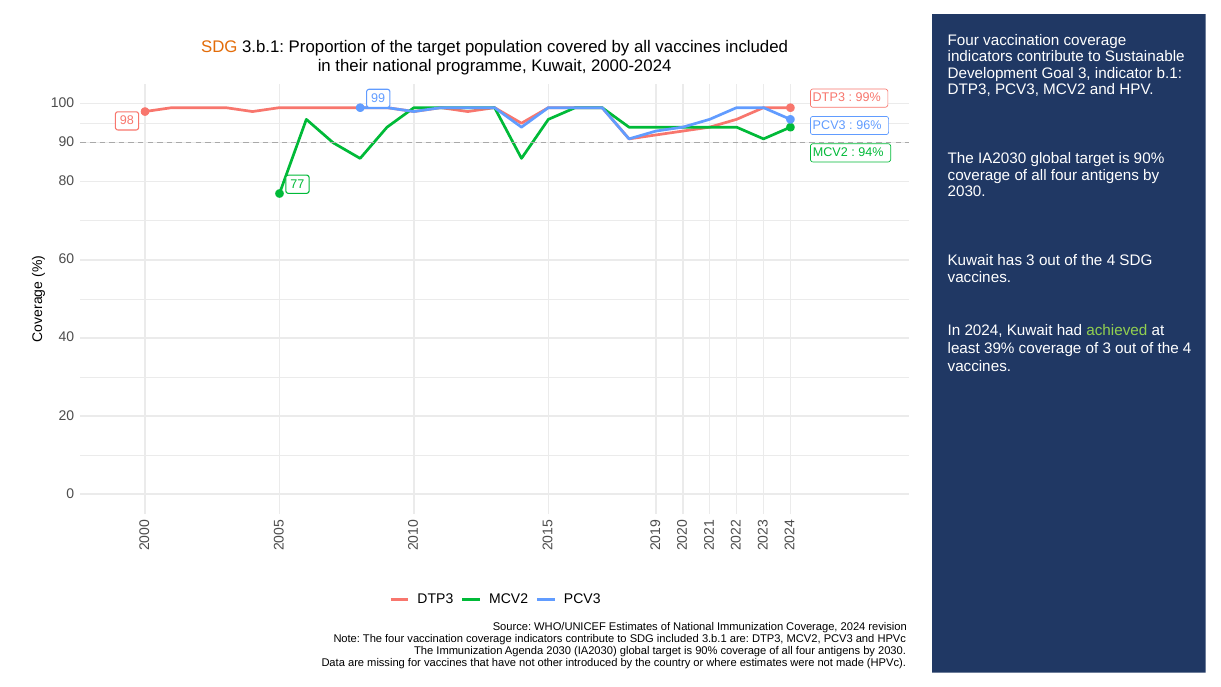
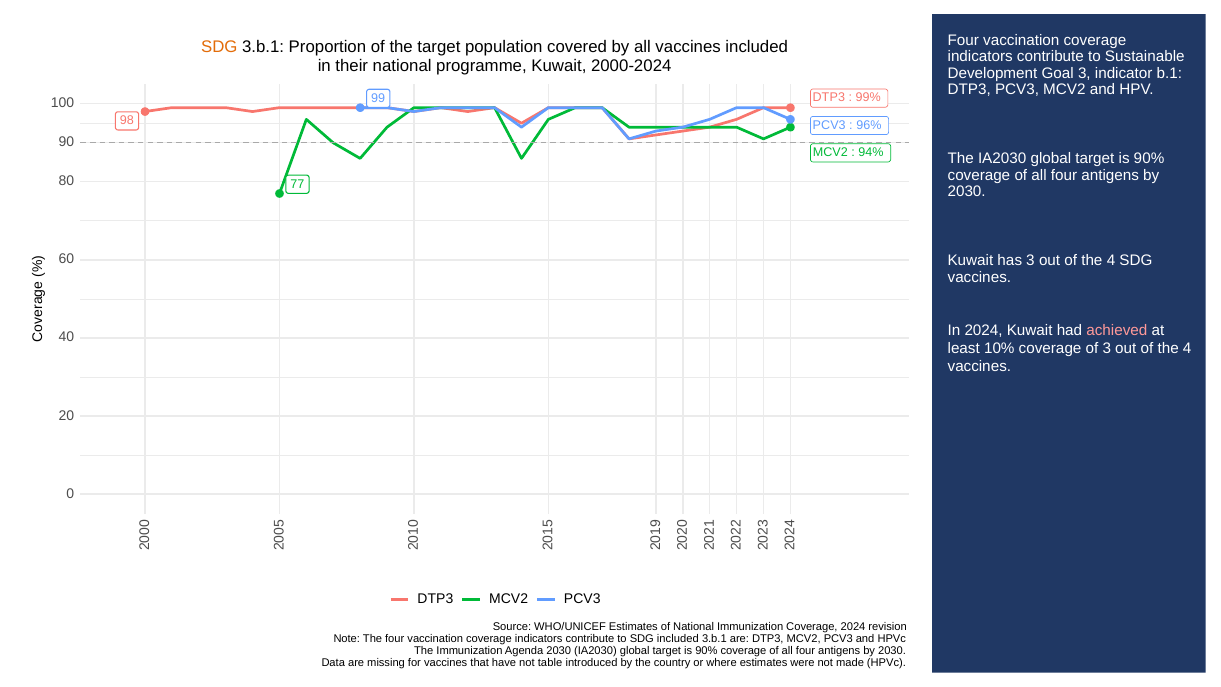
achieved colour: light green -> pink
39%: 39% -> 10%
other: other -> table
